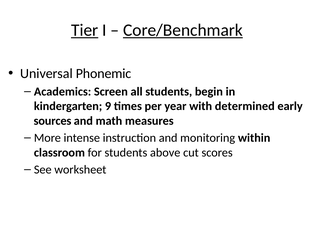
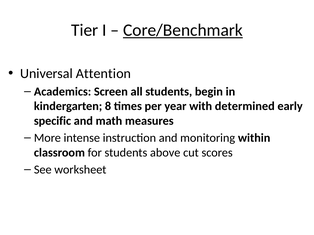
Tier underline: present -> none
Phonemic: Phonemic -> Attention
9: 9 -> 8
sources: sources -> specific
